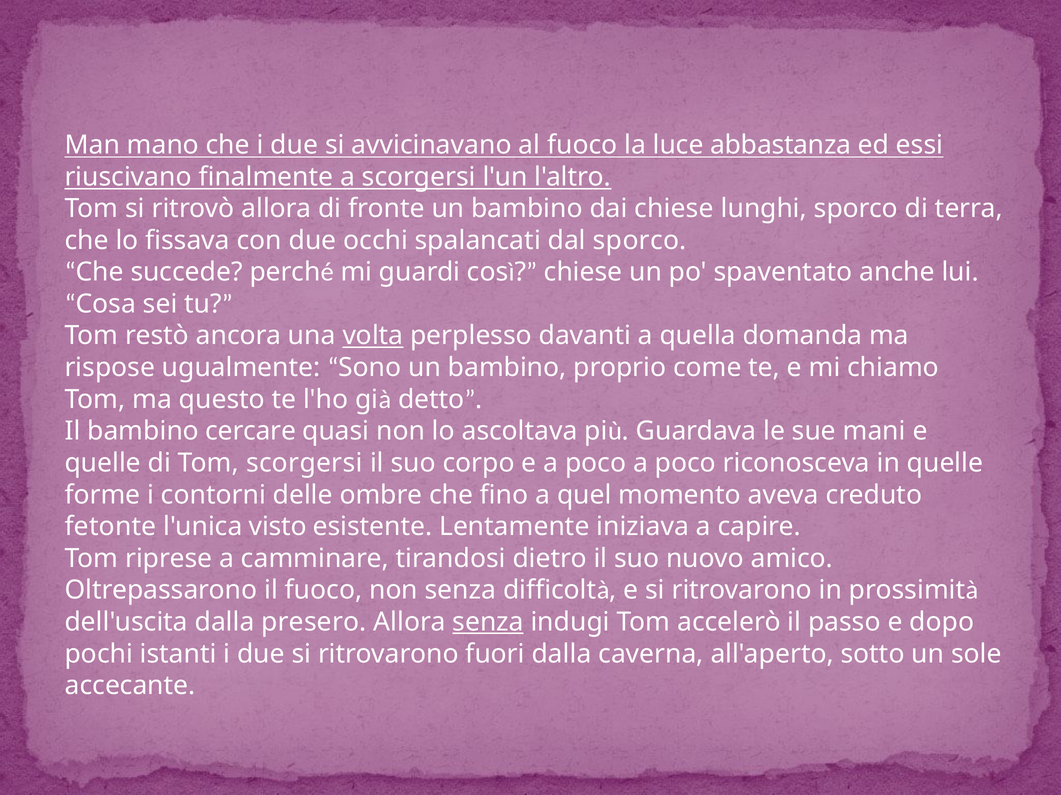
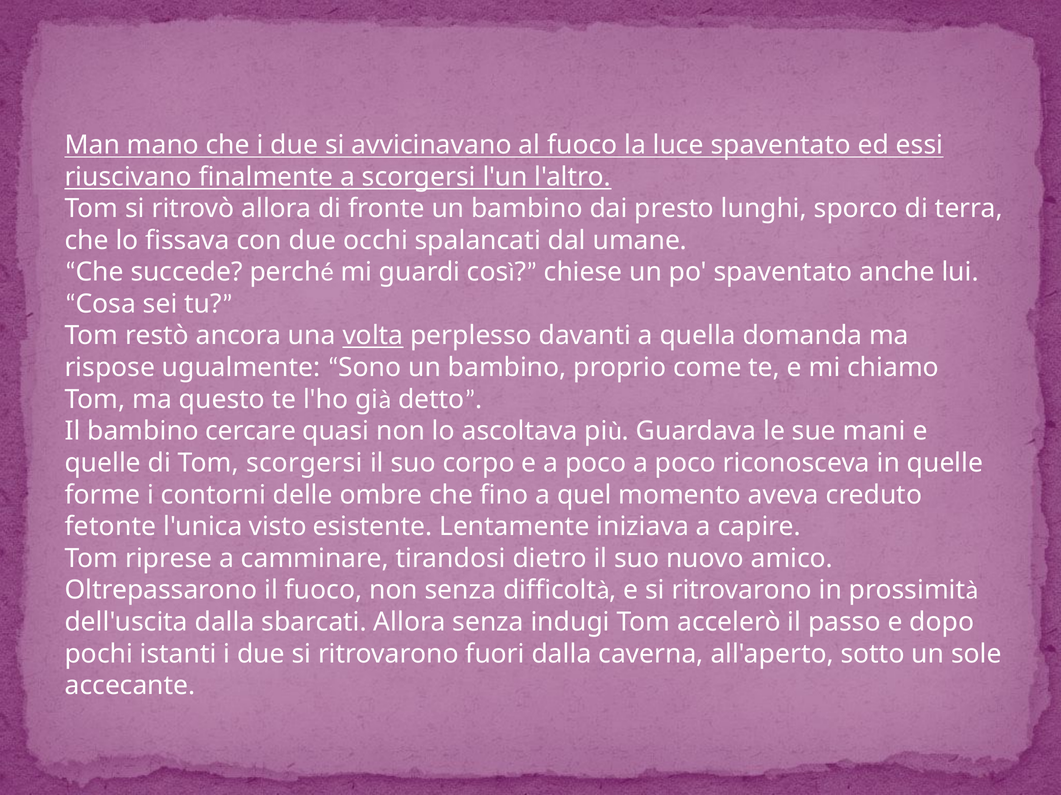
luce abbastanza: abbastanza -> spaventato
dai chiese: chiese -> presto
dal sporco: sporco -> umane
presero: presero -> sbarcati
senza at (488, 623) underline: present -> none
